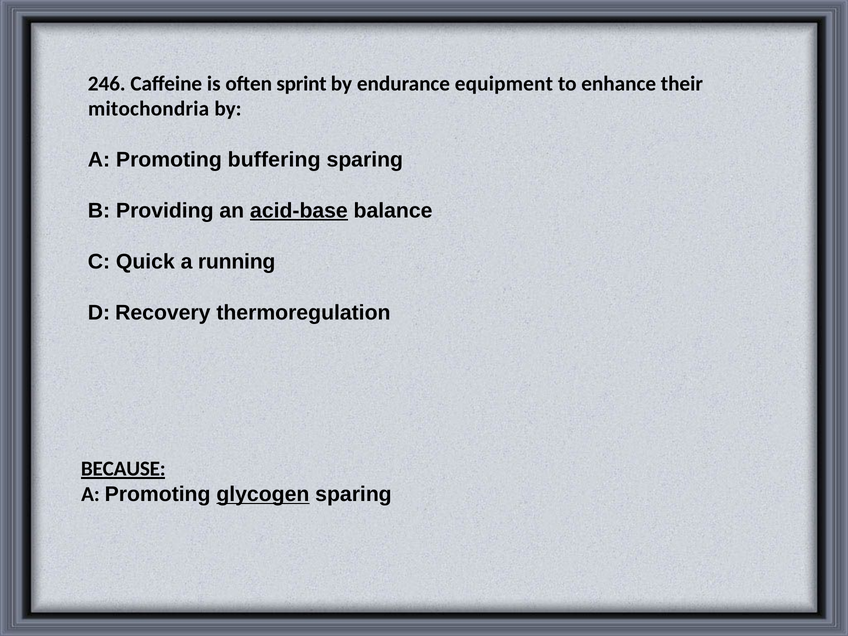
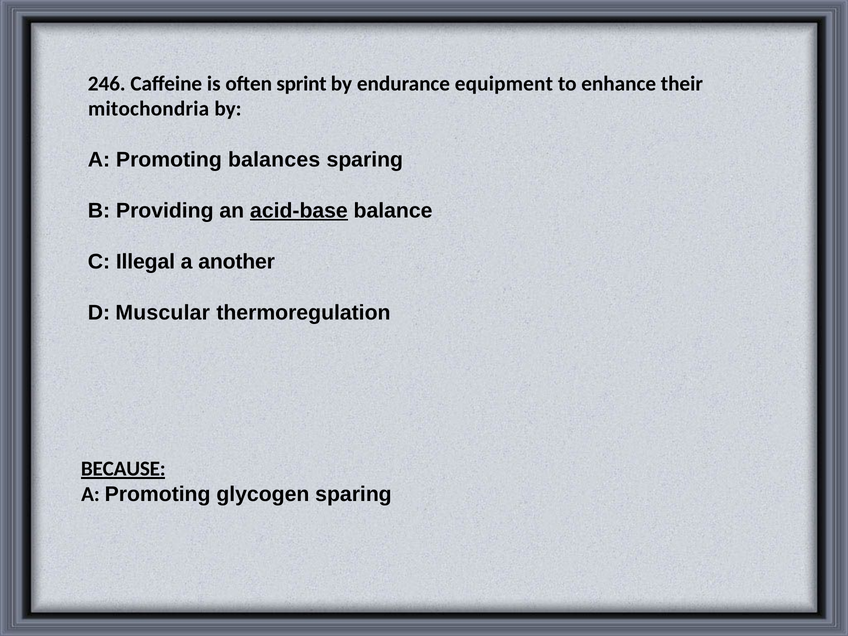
buffering: buffering -> balances
Quick: Quick -> Illegal
running: running -> another
Recovery: Recovery -> Muscular
glycogen underline: present -> none
